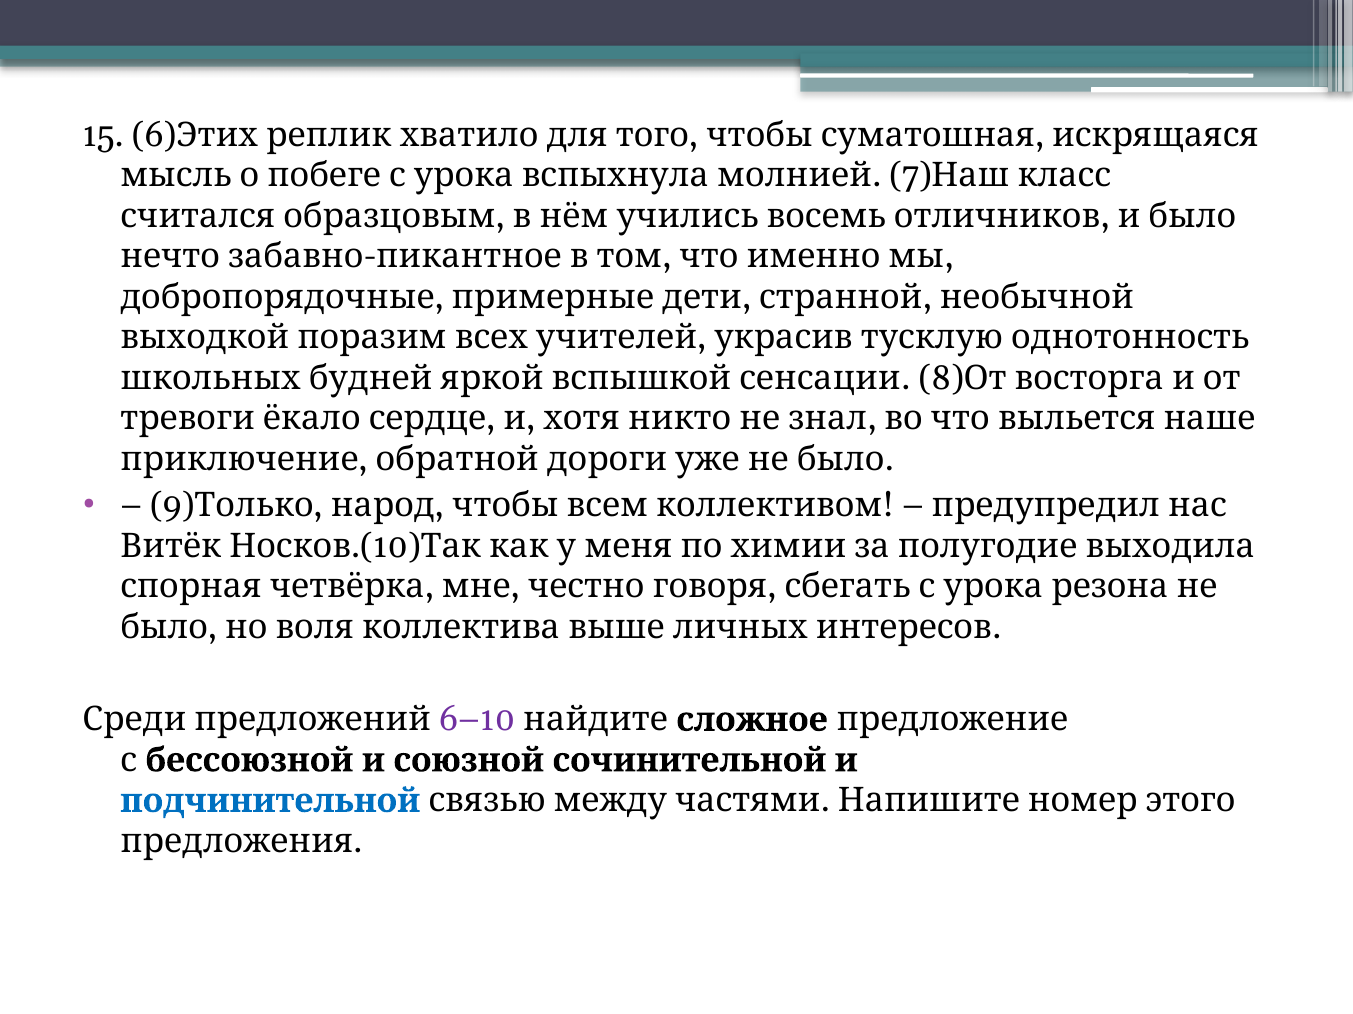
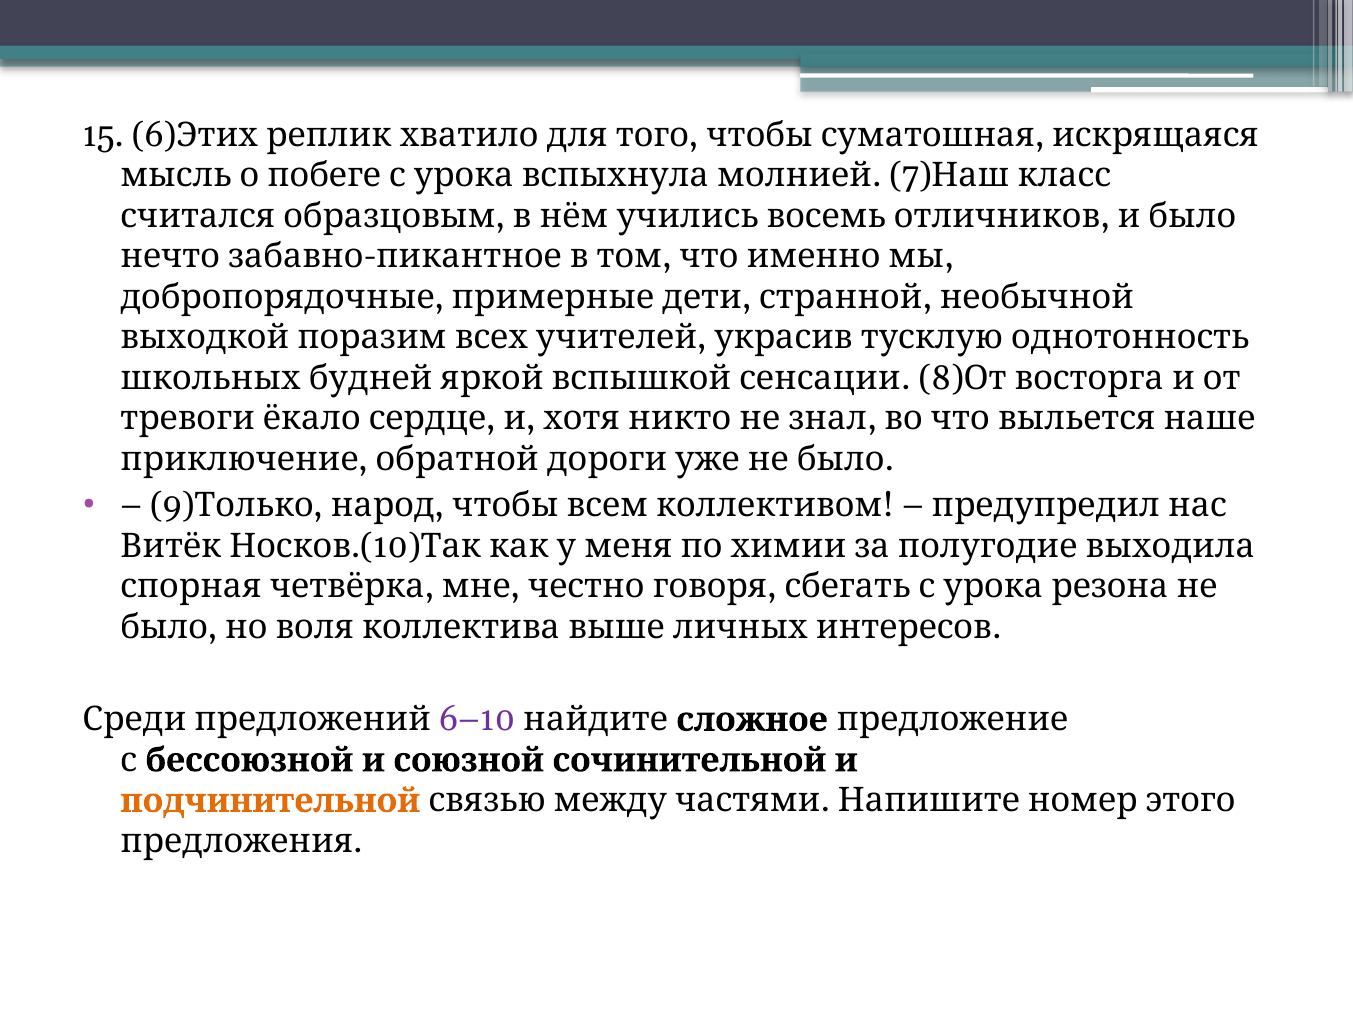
подчинительной colour: blue -> orange
